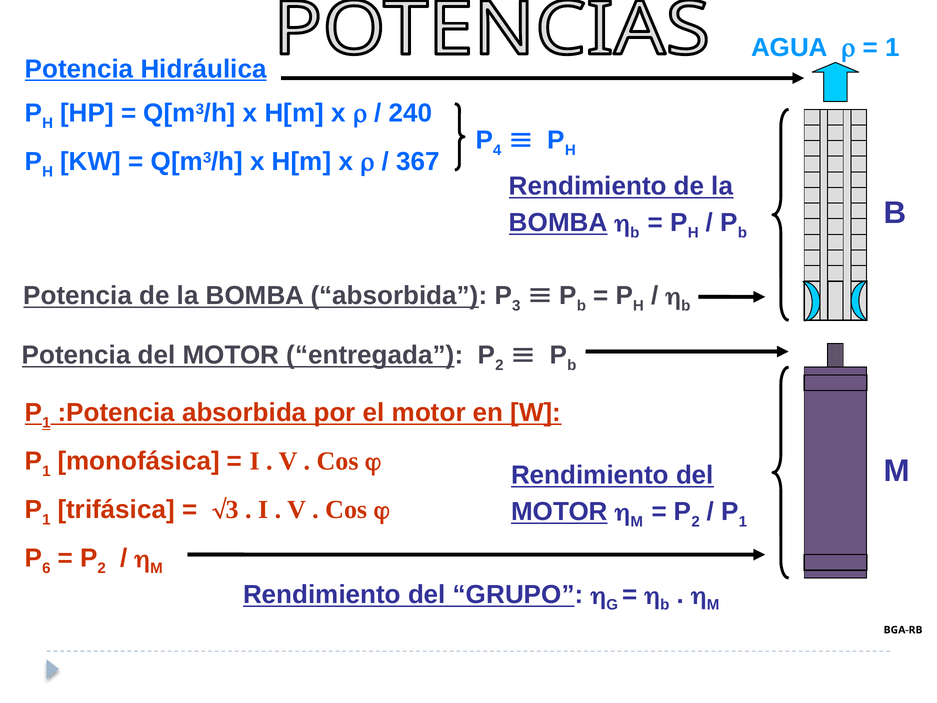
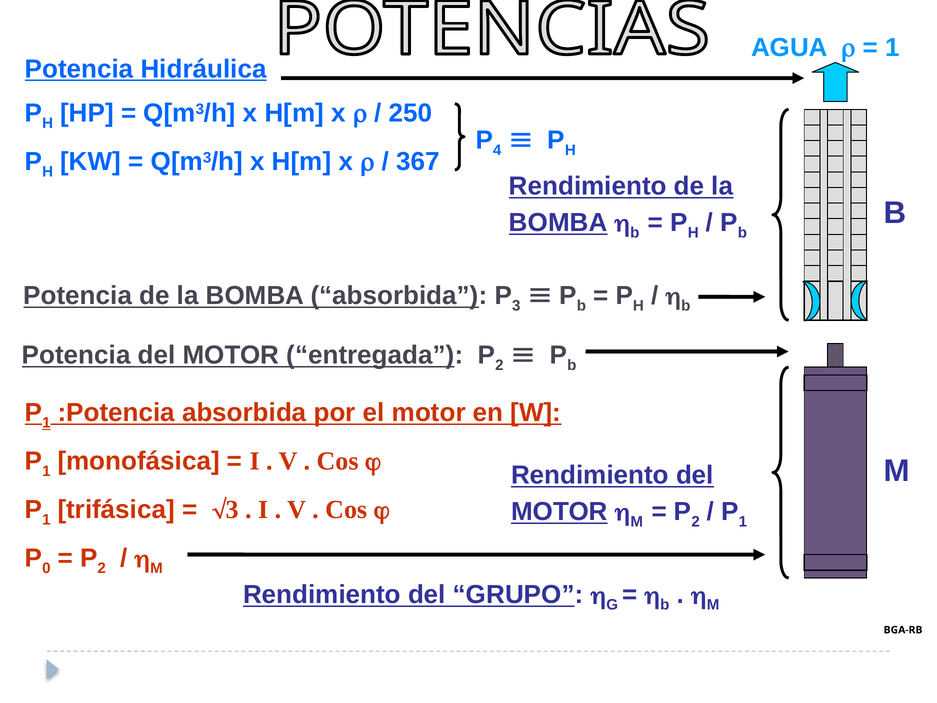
240: 240 -> 250
6: 6 -> 0
